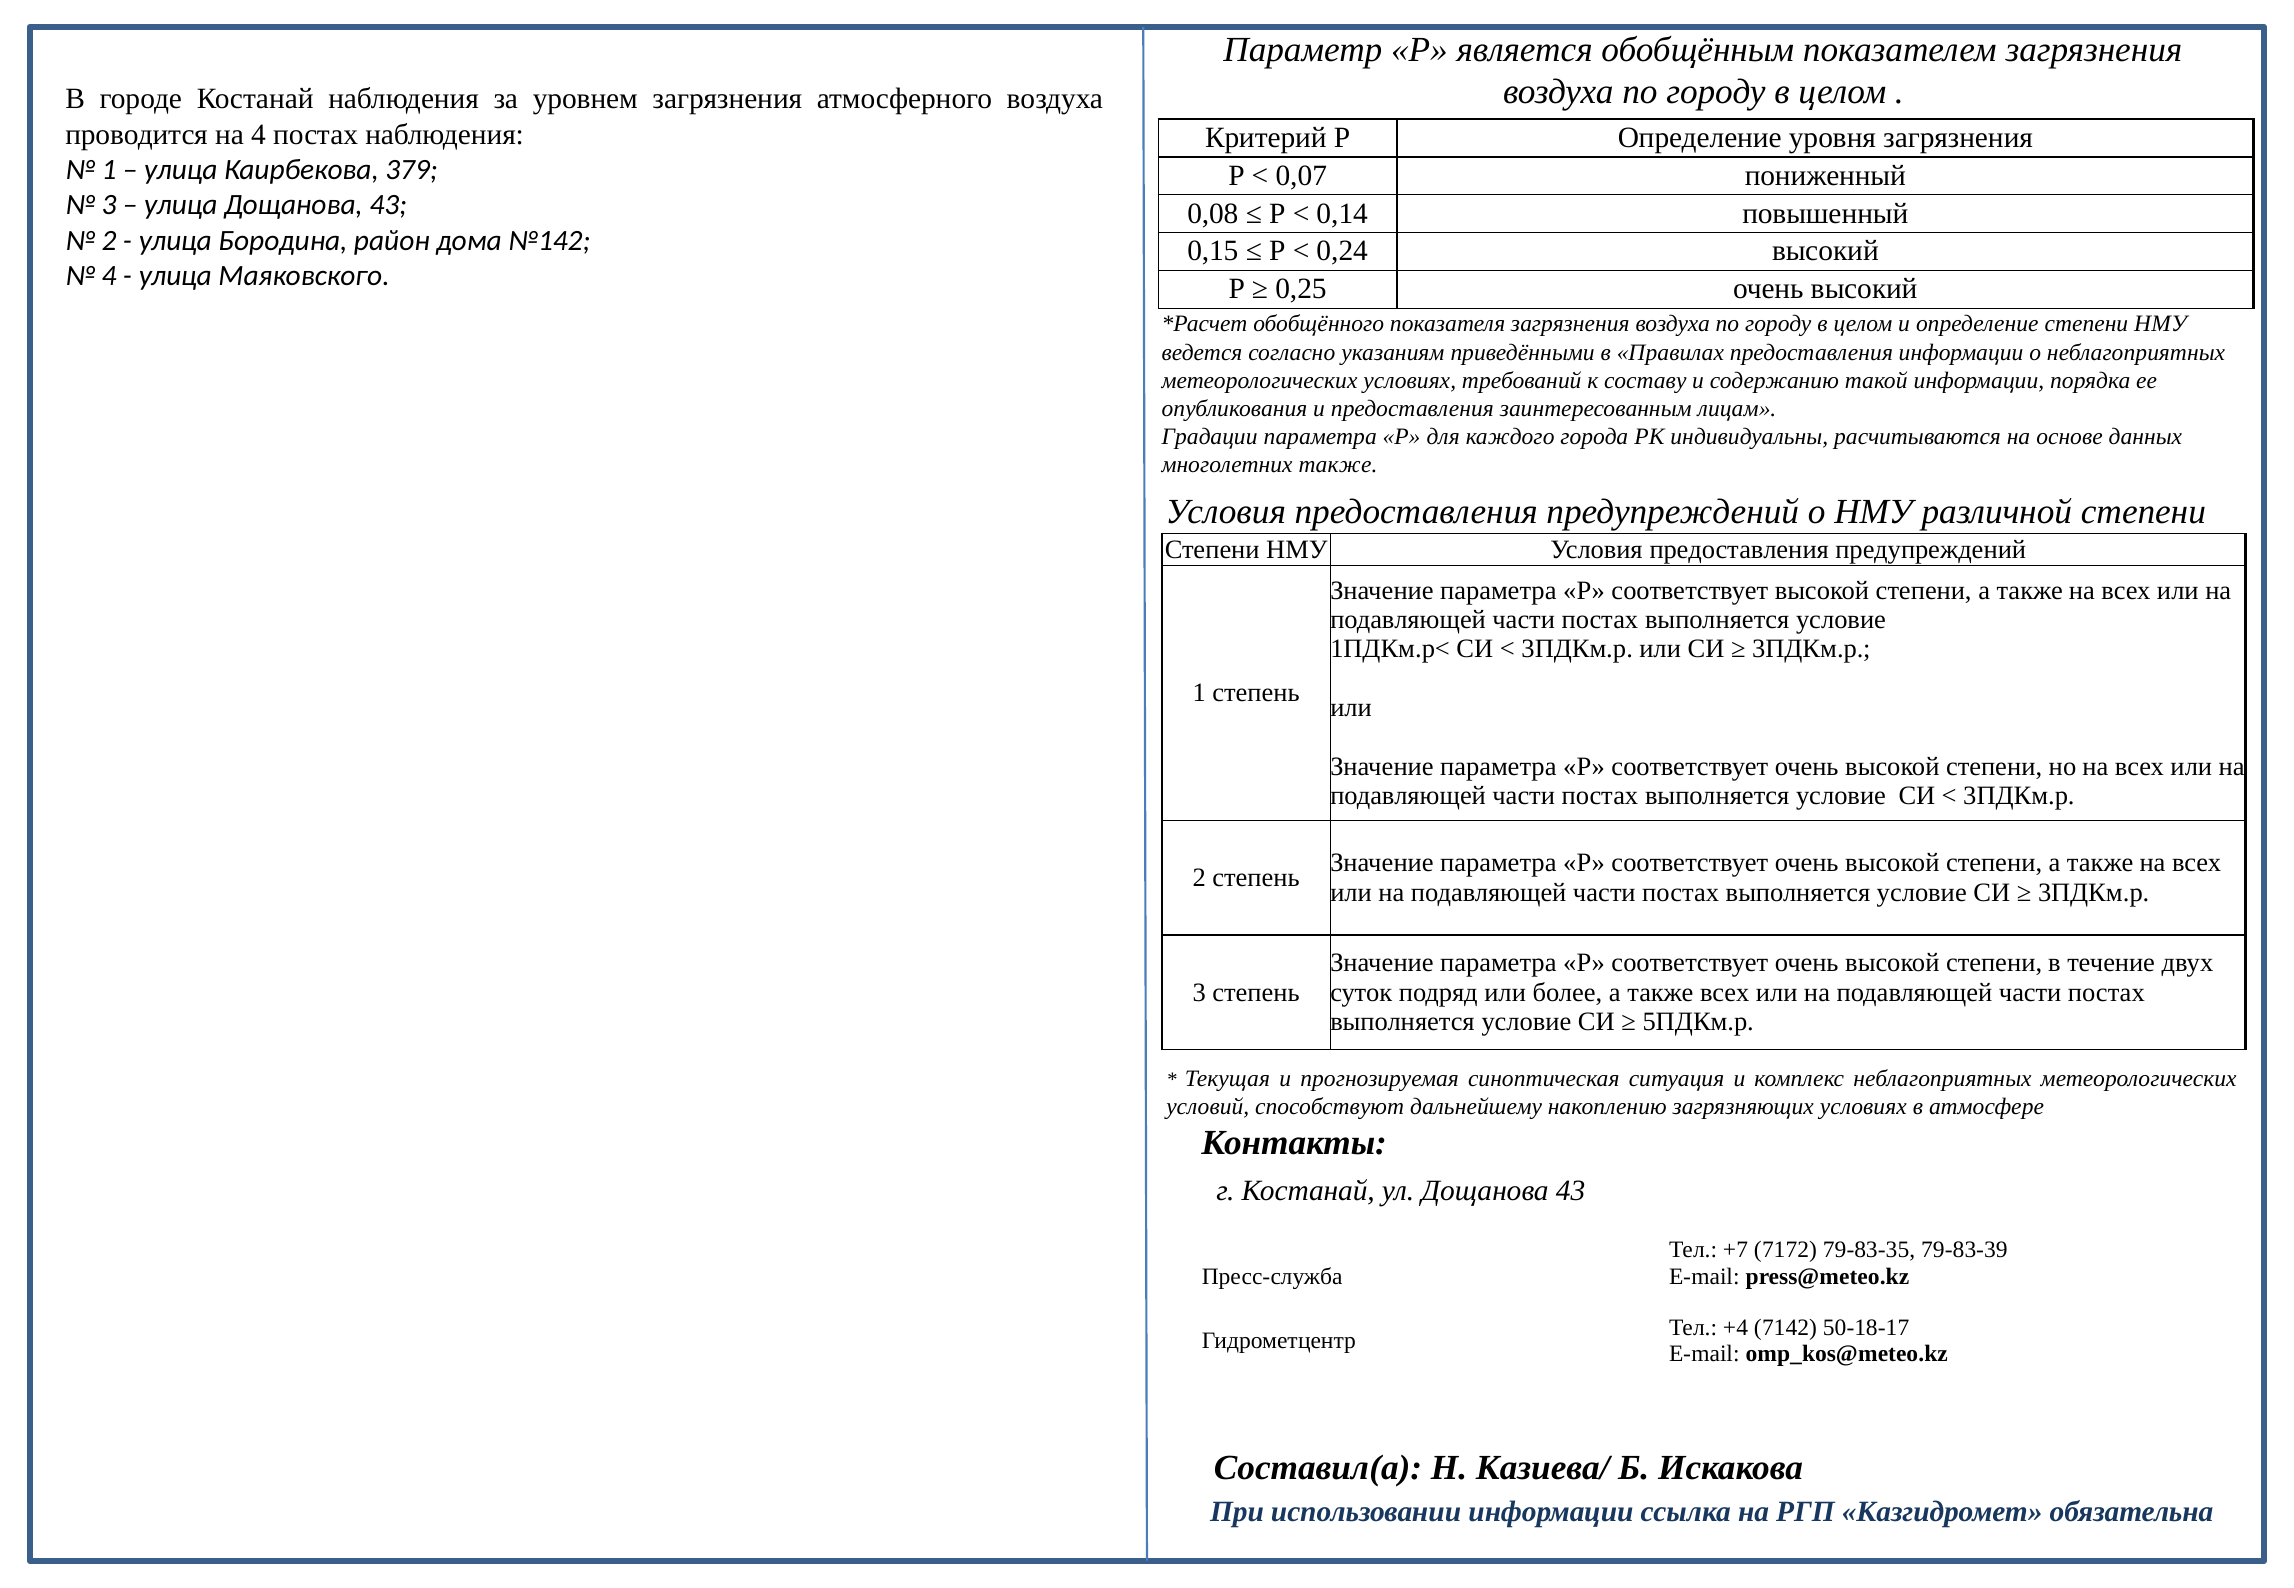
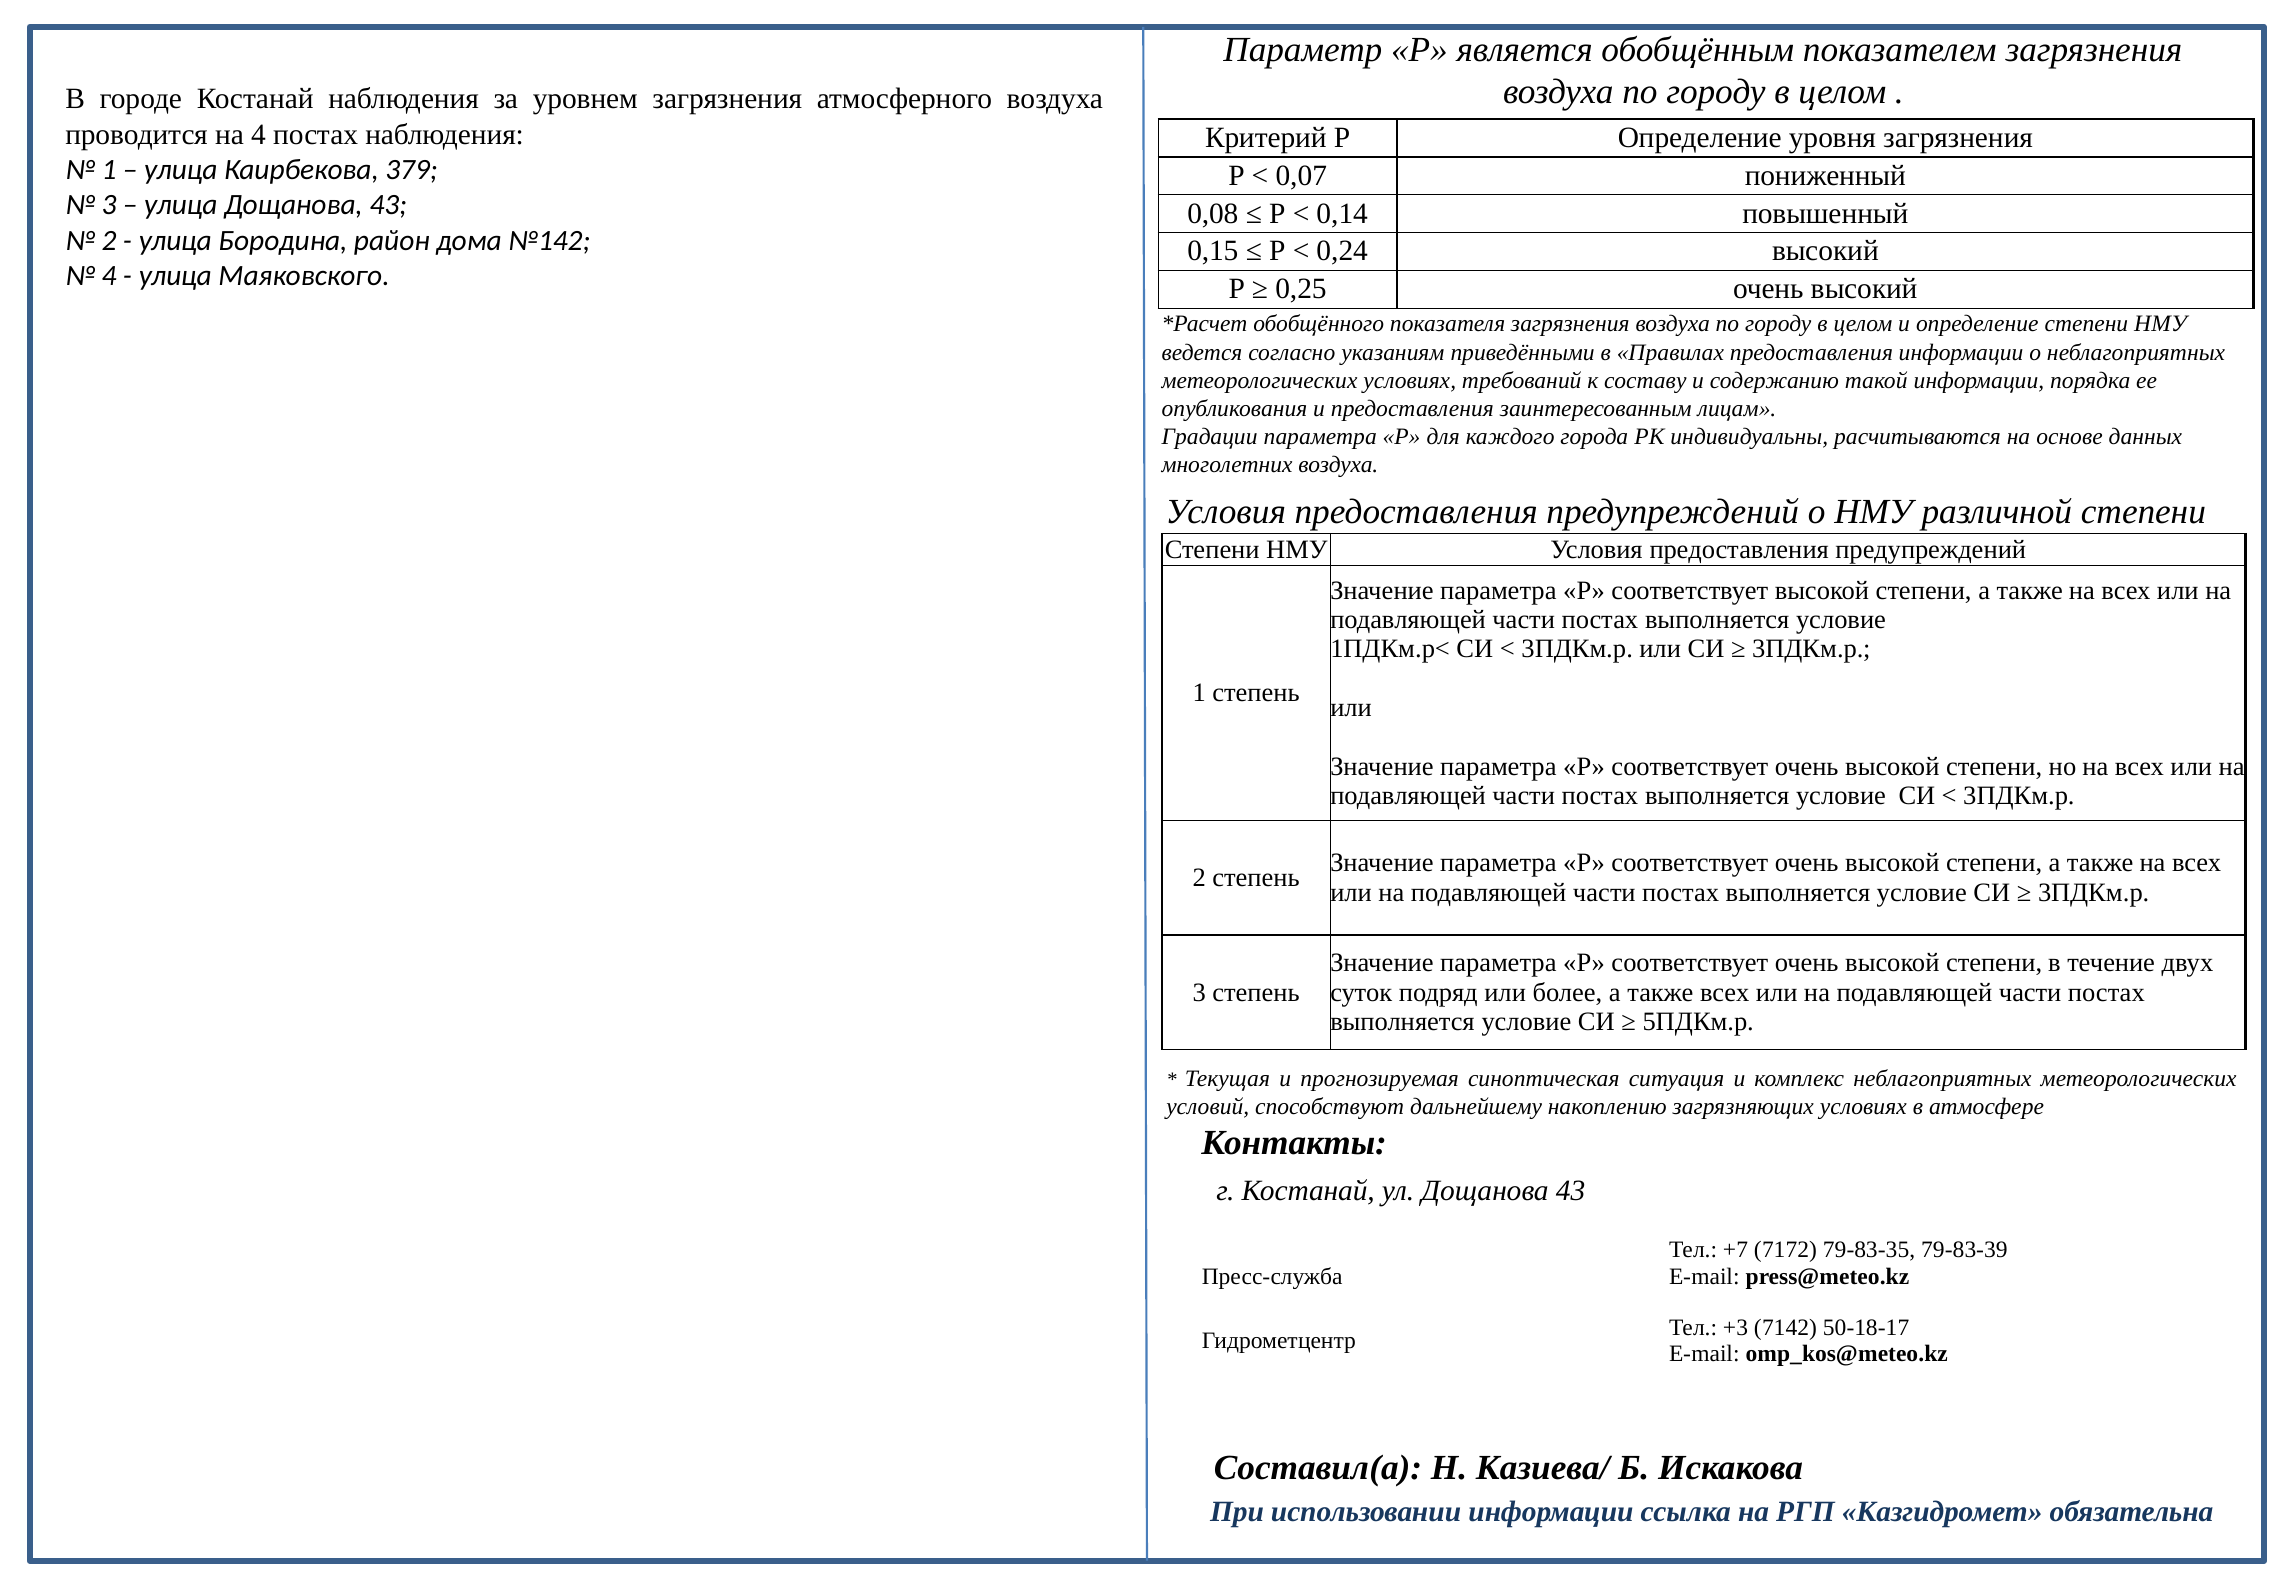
многолетних также: также -> воздуха
+4: +4 -> +3
